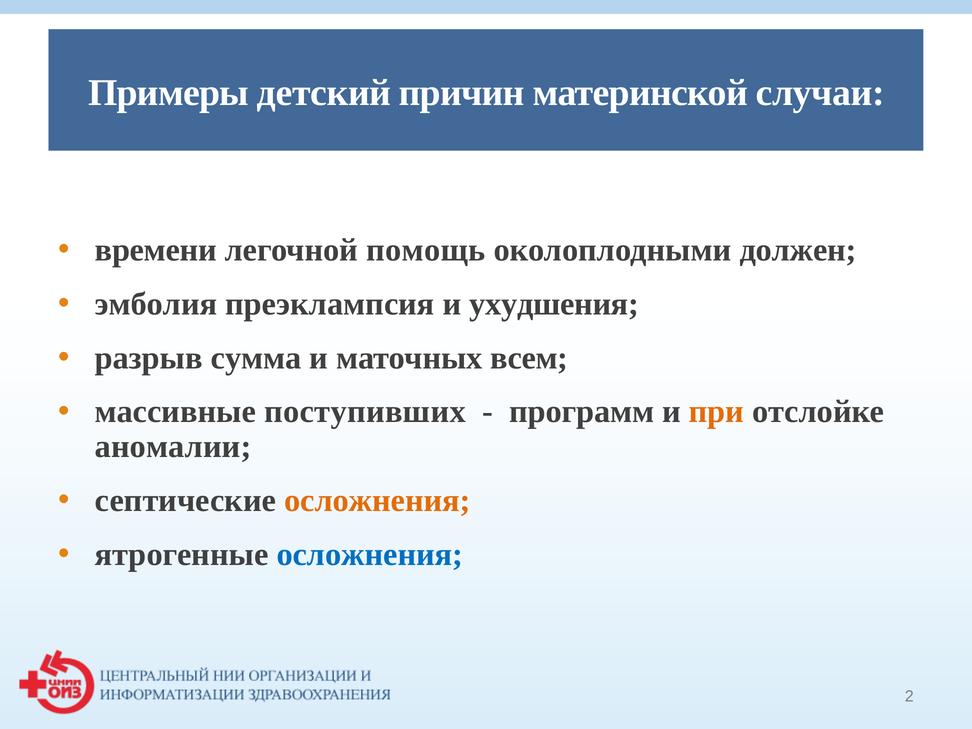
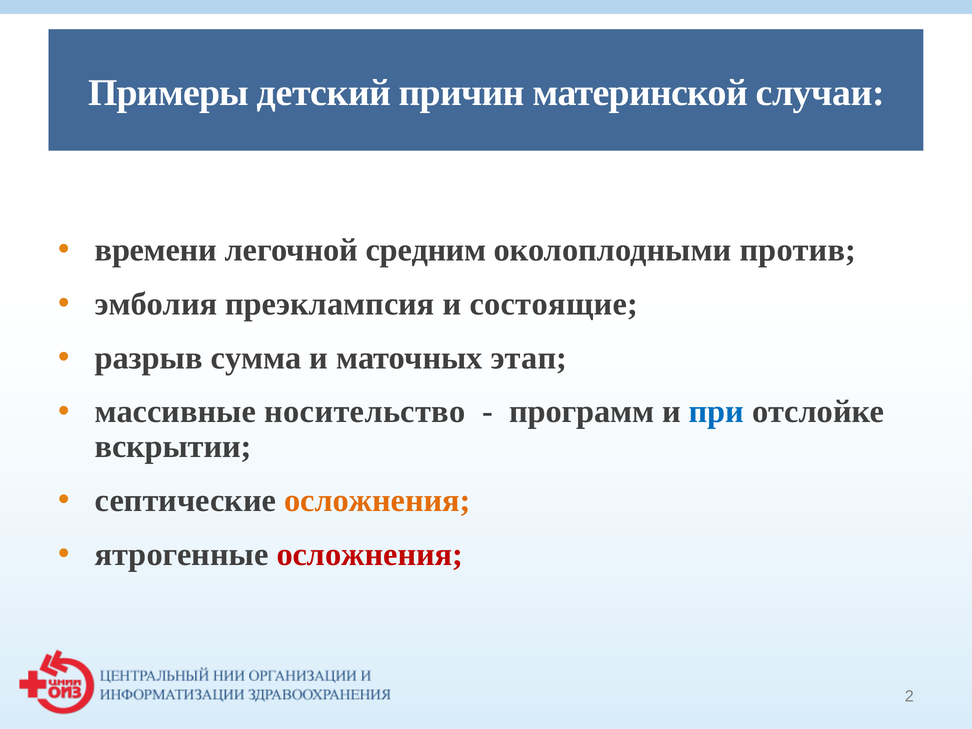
помощь: помощь -> средним
должен: должен -> против
ухудшения: ухудшения -> состоящие
всем: всем -> этап
поступивших: поступивших -> носительство
при colour: orange -> blue
аномалии: аномалии -> вскрытии
осложнения at (370, 554) colour: blue -> red
